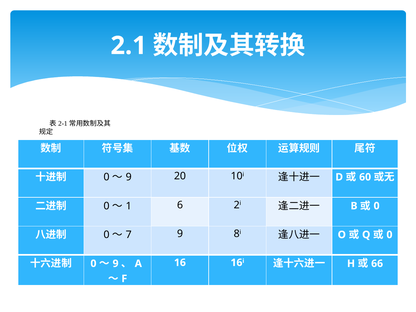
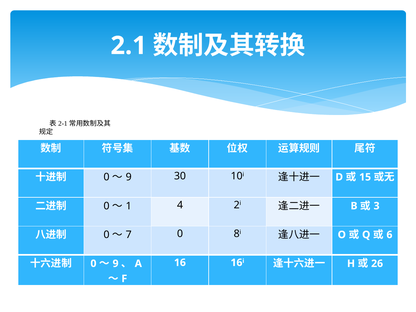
20: 20 -> 30
60: 60 -> 15
6: 6 -> 4
0 at (377, 206): 0 -> 3
9 at (180, 234): 9 -> 0
0 at (389, 235): 0 -> 6
66: 66 -> 26
